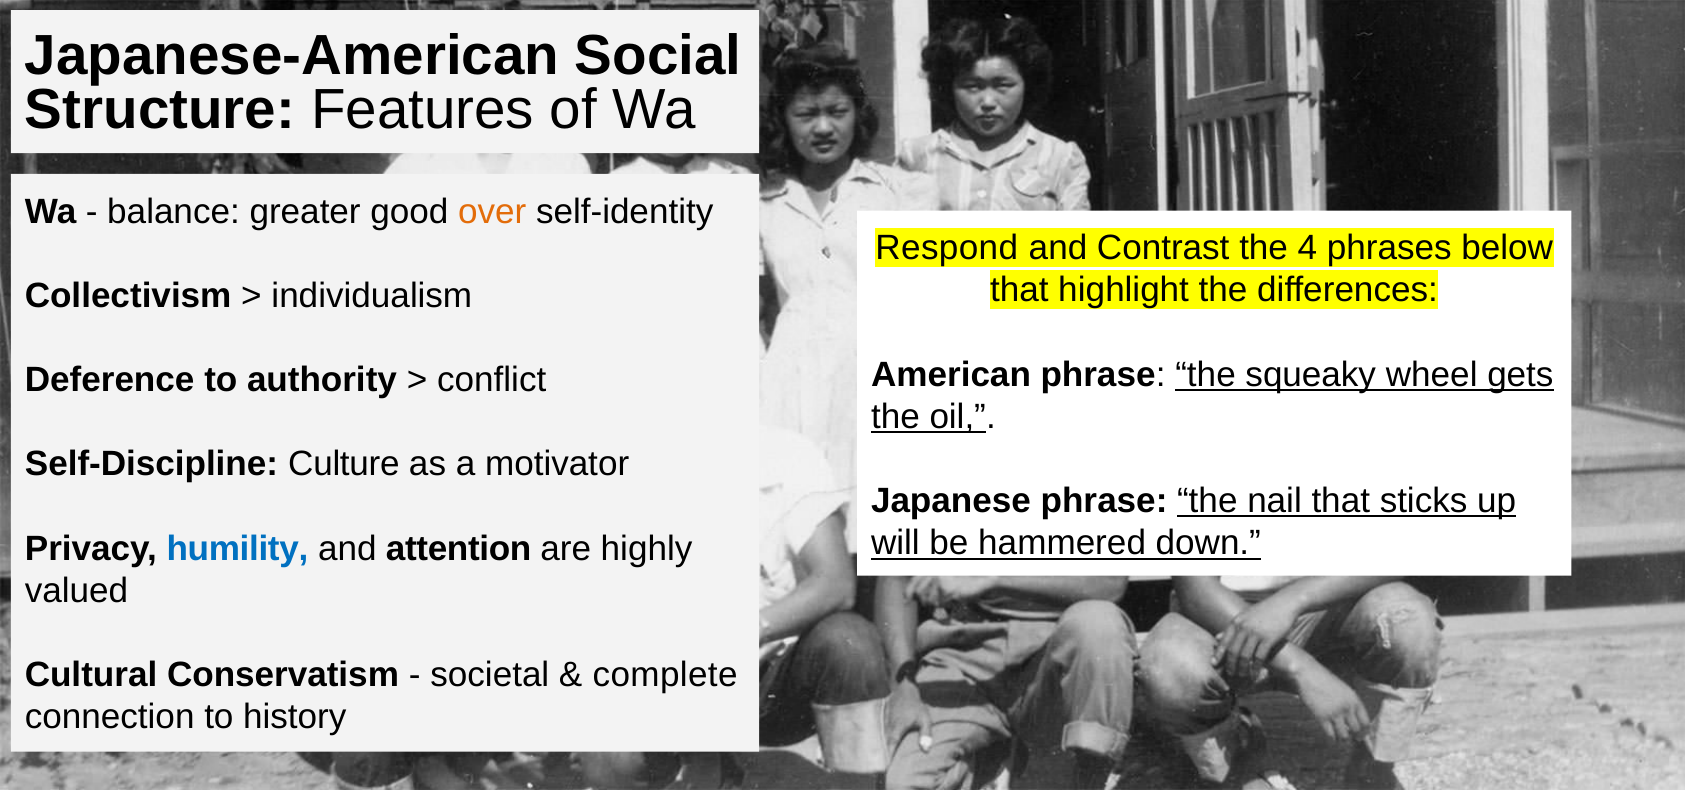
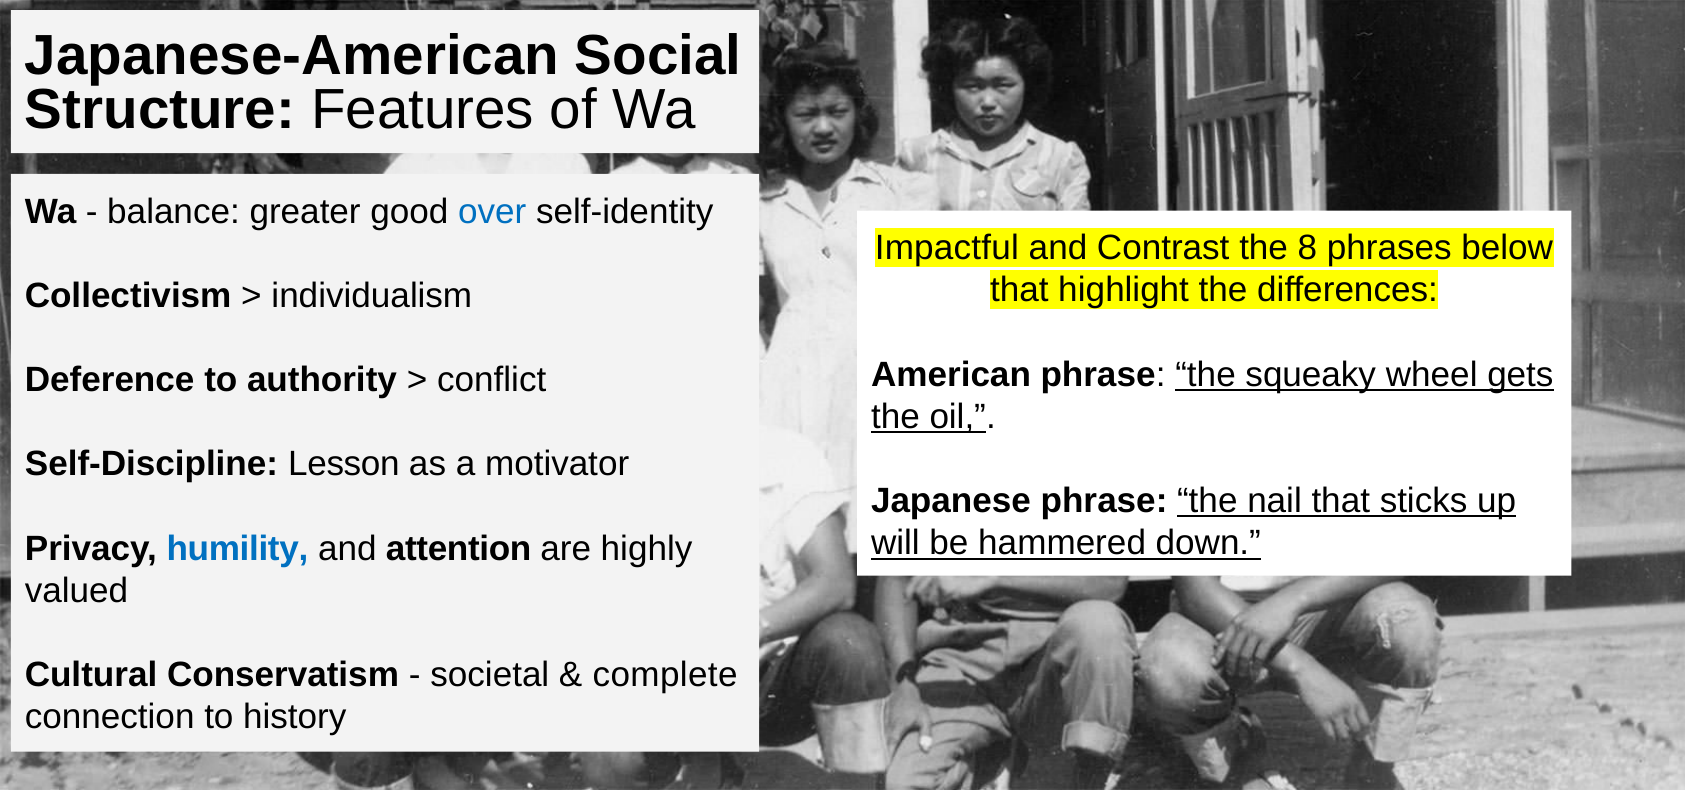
over colour: orange -> blue
Respond: Respond -> Impactful
4: 4 -> 8
Culture: Culture -> Lesson
